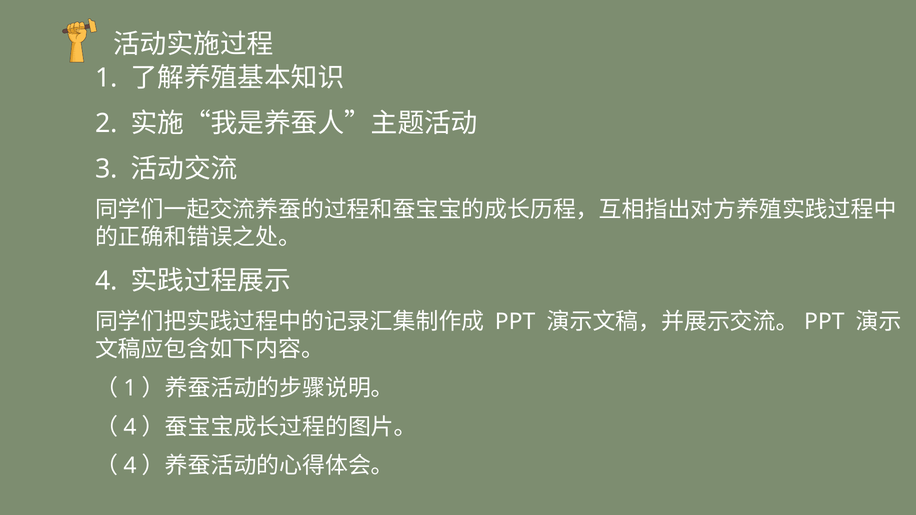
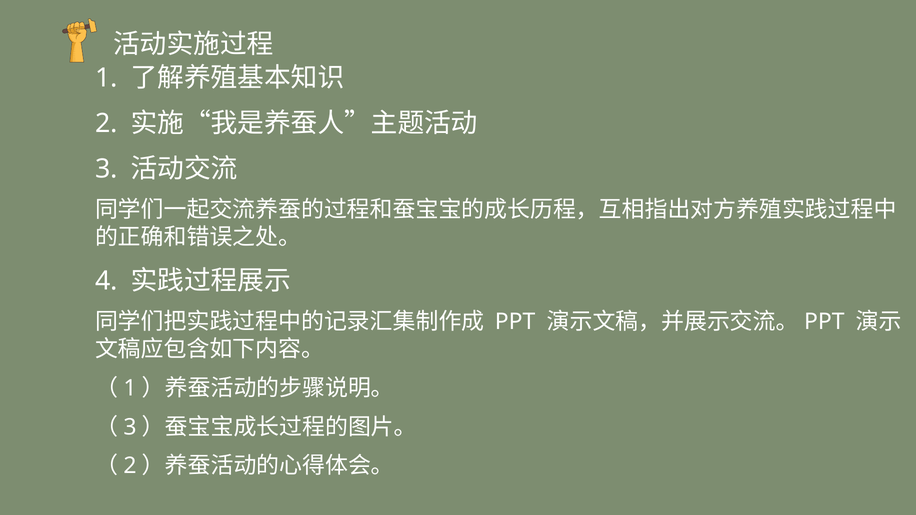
4 at (130, 427): 4 -> 3
4 at (130, 466): 4 -> 2
